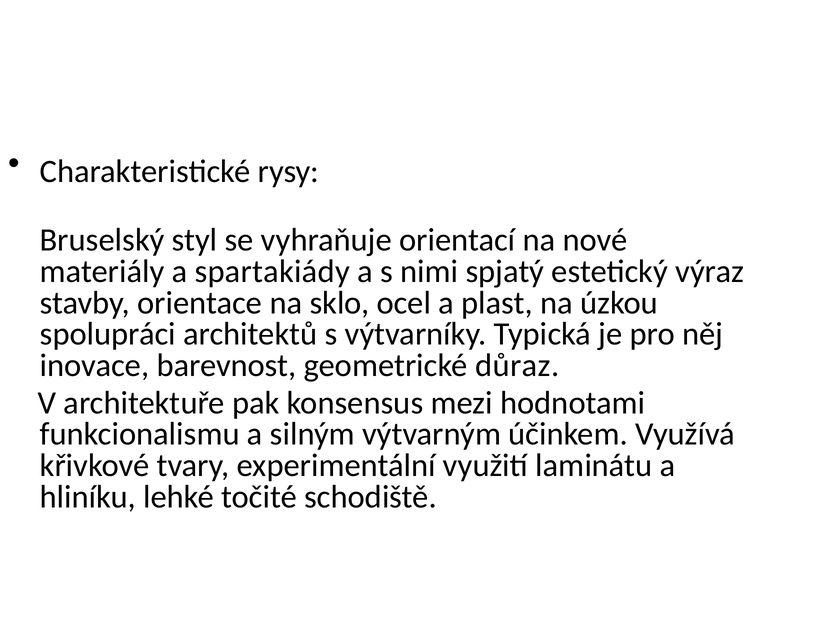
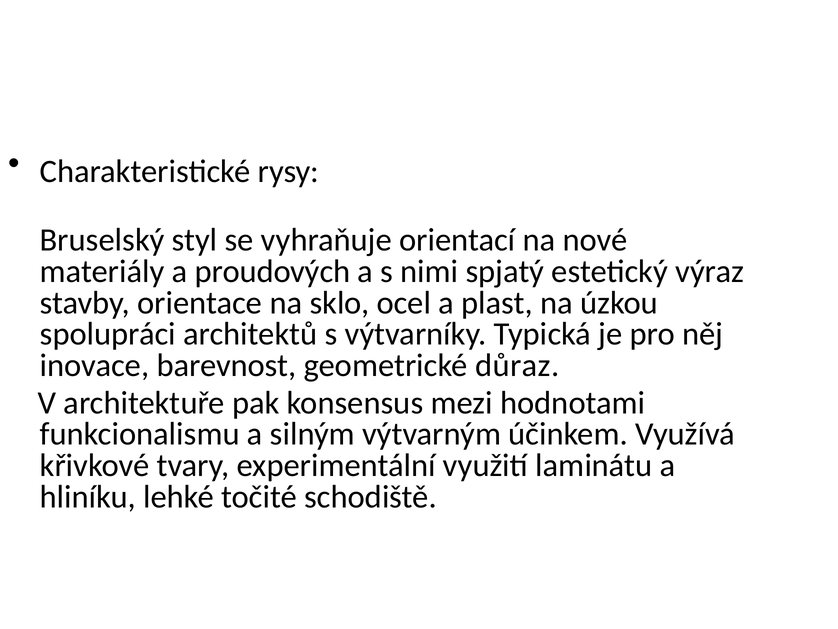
spartakiády: spartakiády -> proudových
